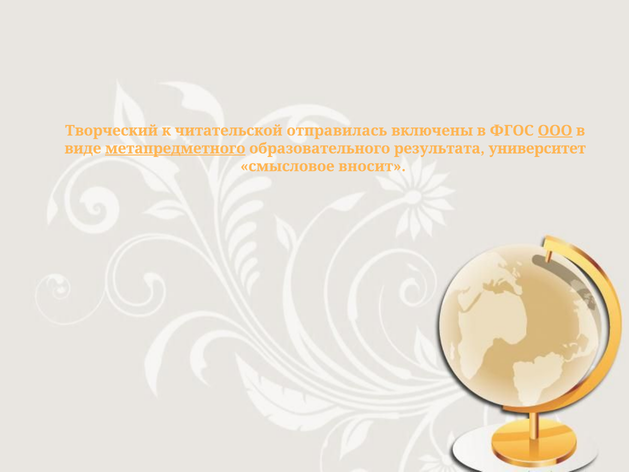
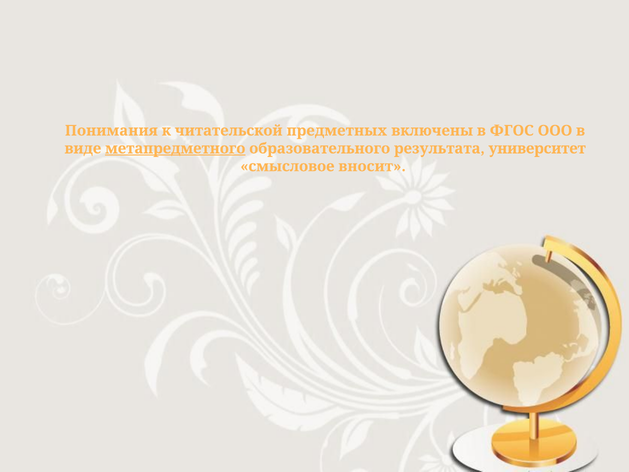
Творческий: Творческий -> Понимания
отправилась: отправилась -> предметных
ООО underline: present -> none
